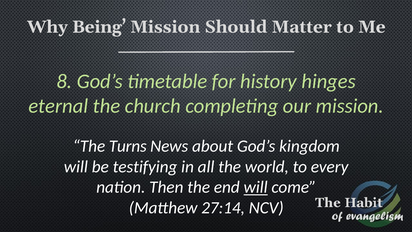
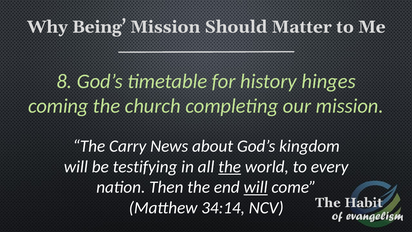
eternal: eternal -> coming
Turns: Turns -> Carry
the at (230, 167) underline: none -> present
27:14: 27:14 -> 34:14
